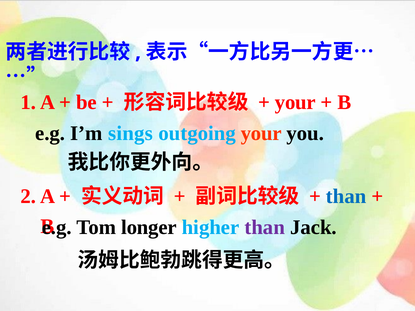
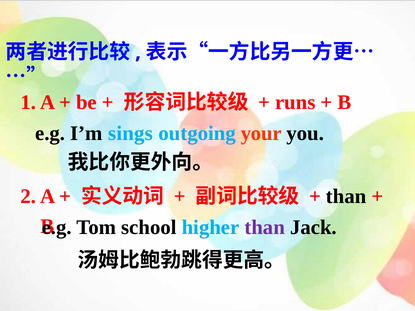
your at (295, 102): your -> runs
than at (346, 197) colour: blue -> black
longer: longer -> school
